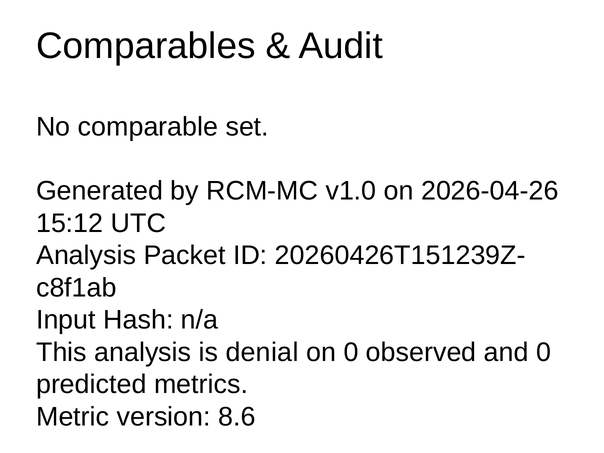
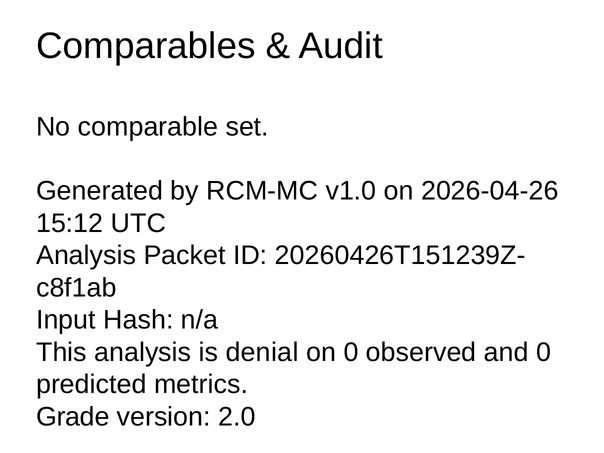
Metric: Metric -> Grade
8.6: 8.6 -> 2.0
